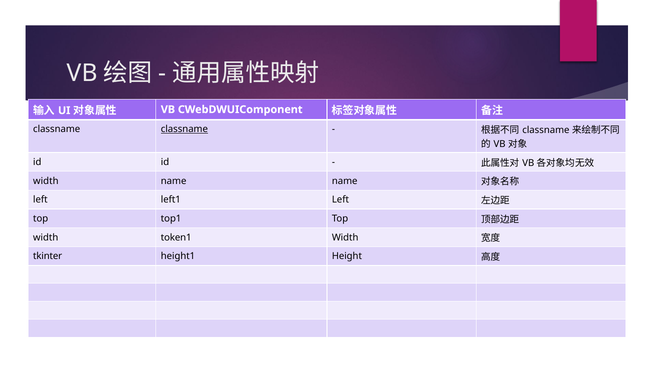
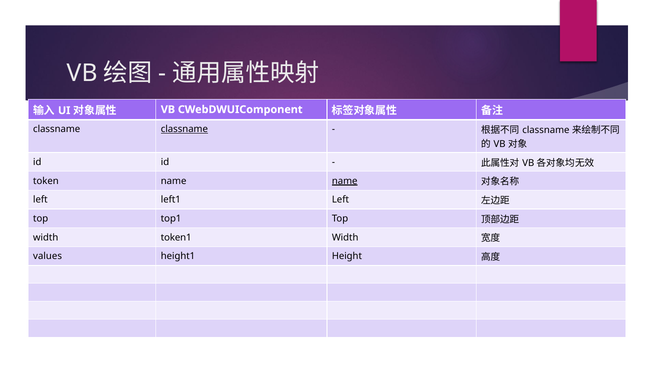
width at (46, 181): width -> token
name at (345, 181) underline: none -> present
tkinter: tkinter -> values
